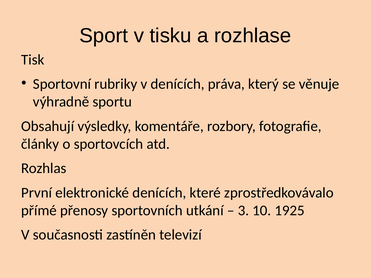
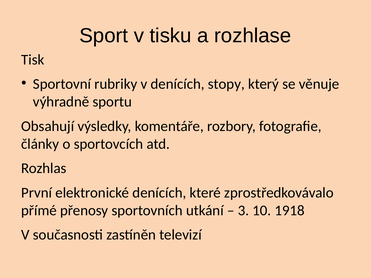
práva: práva -> stopy
1925: 1925 -> 1918
